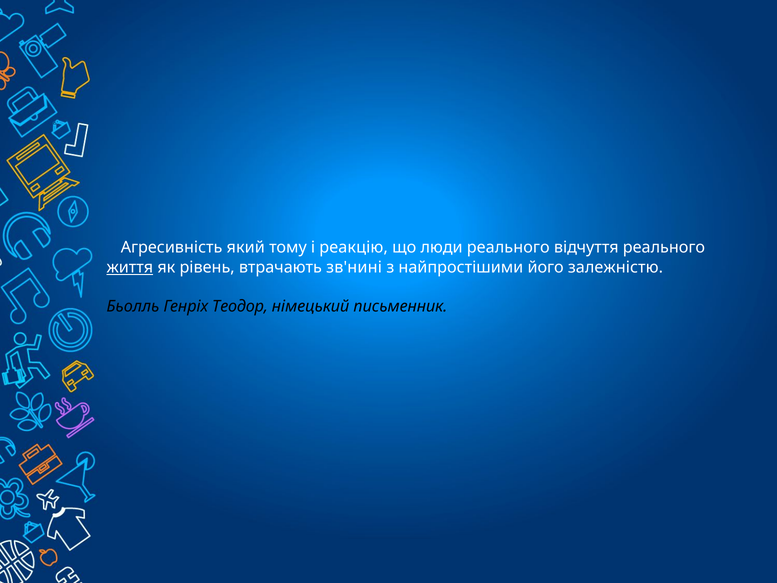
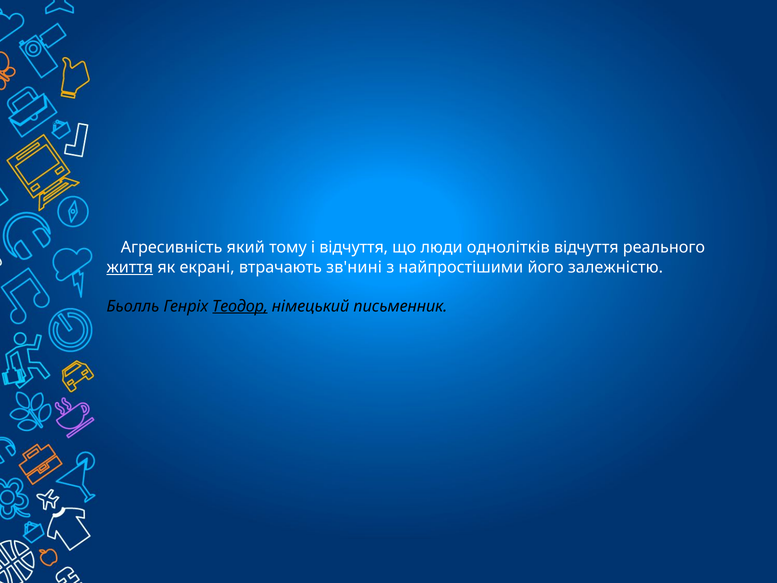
і реакцію: реакцію -> відчуття
люди реального: реального -> однолітків
рівень: рівень -> екрані
Теодор underline: none -> present
